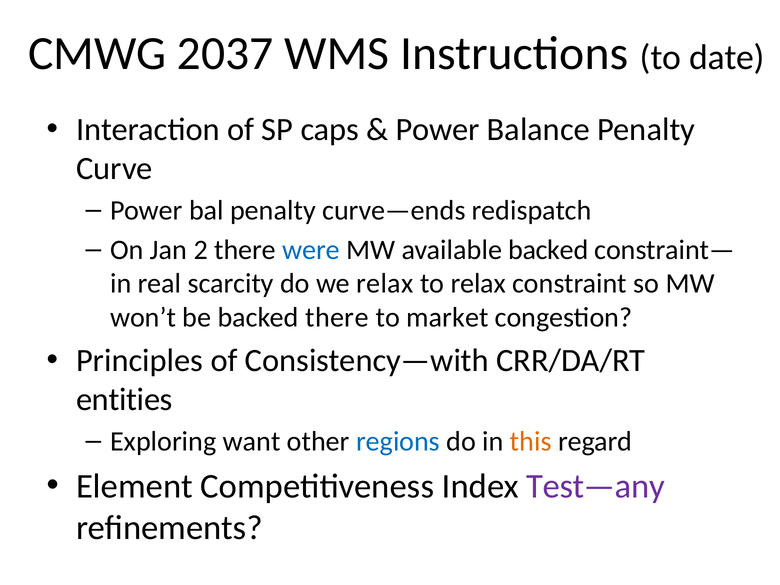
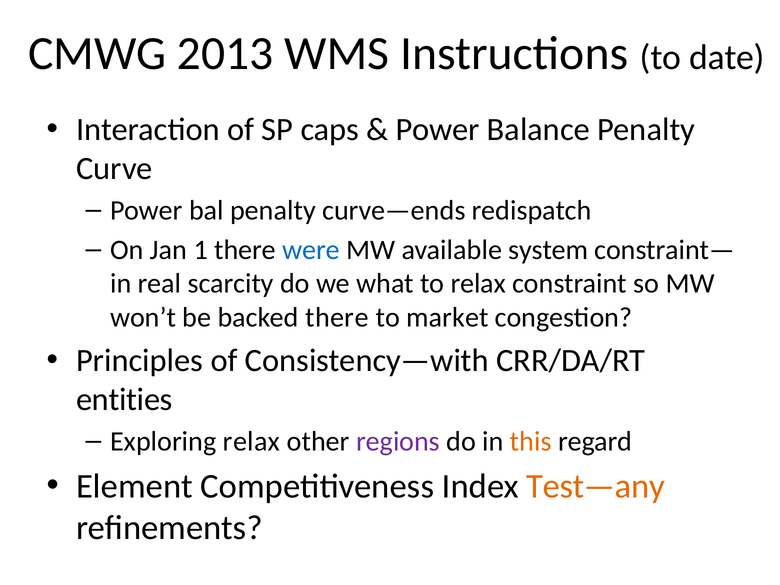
2037: 2037 -> 2013
2: 2 -> 1
available backed: backed -> system
we relax: relax -> what
Exploring want: want -> relax
regions colour: blue -> purple
Test—any colour: purple -> orange
